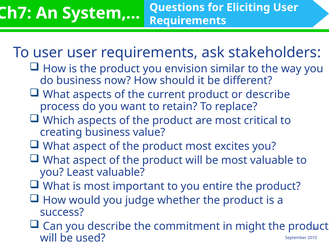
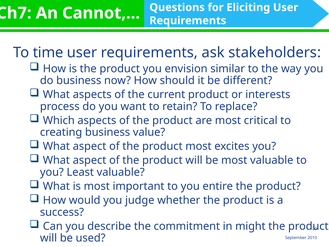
System,…: System,… -> Cannot,…
To user: user -> time
or describe: describe -> interests
